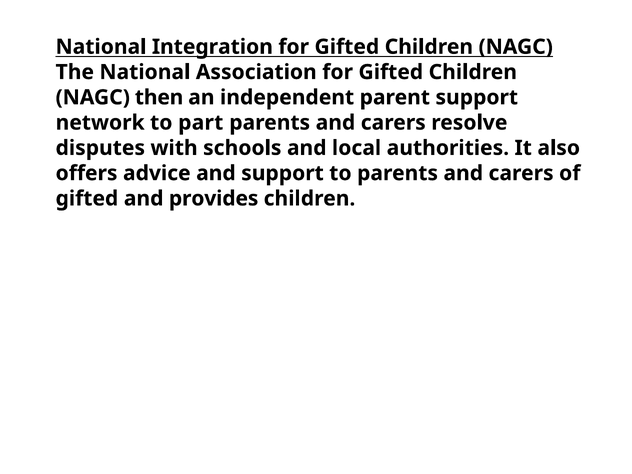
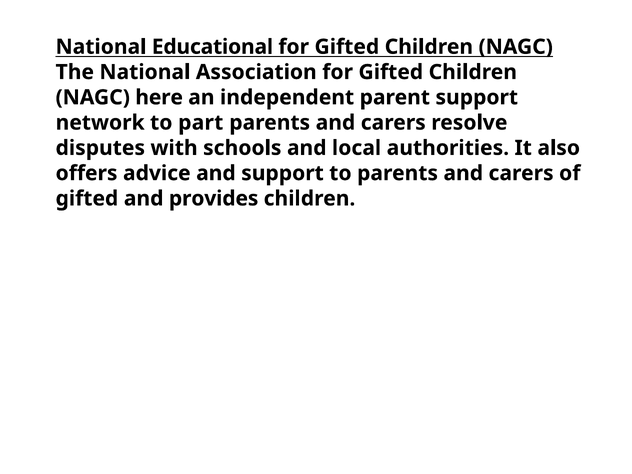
Integration: Integration -> Educational
then: then -> here
